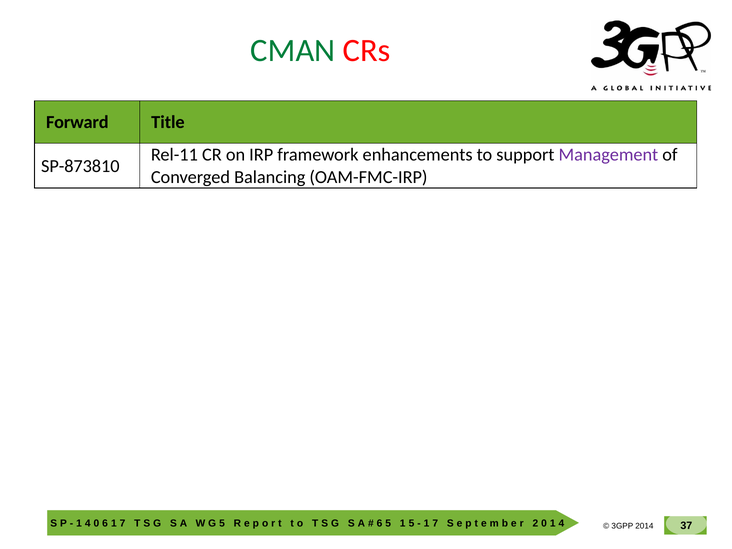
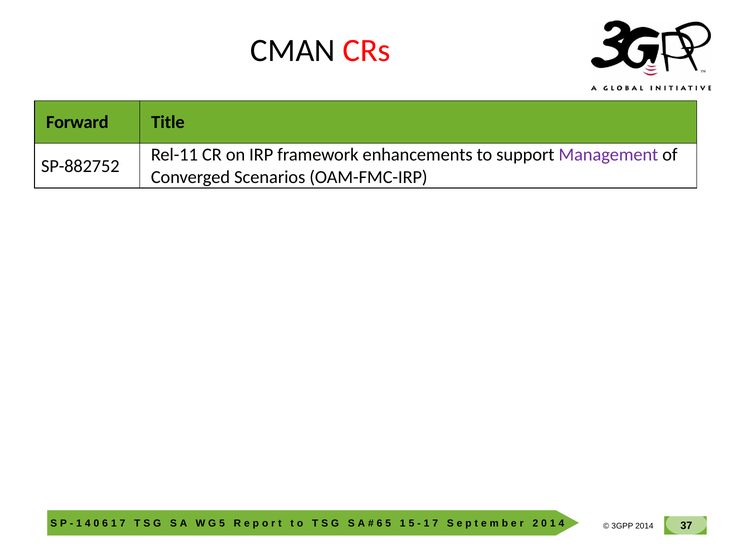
CMAN colour: green -> black
SP-873810: SP-873810 -> SP-882752
Balancing: Balancing -> Scenarios
